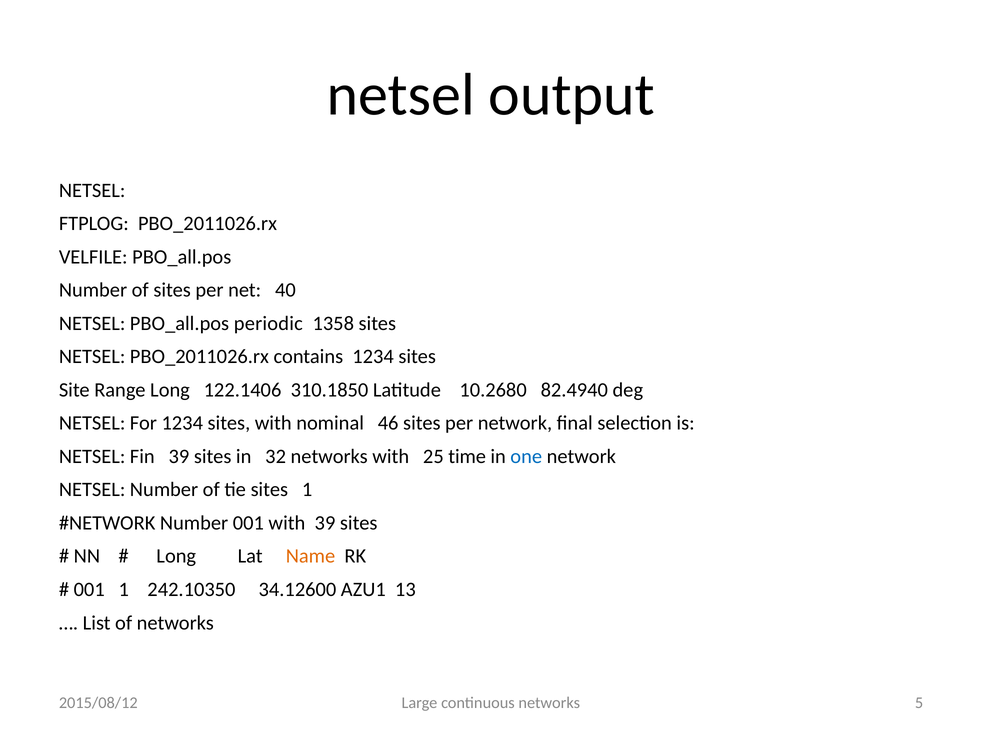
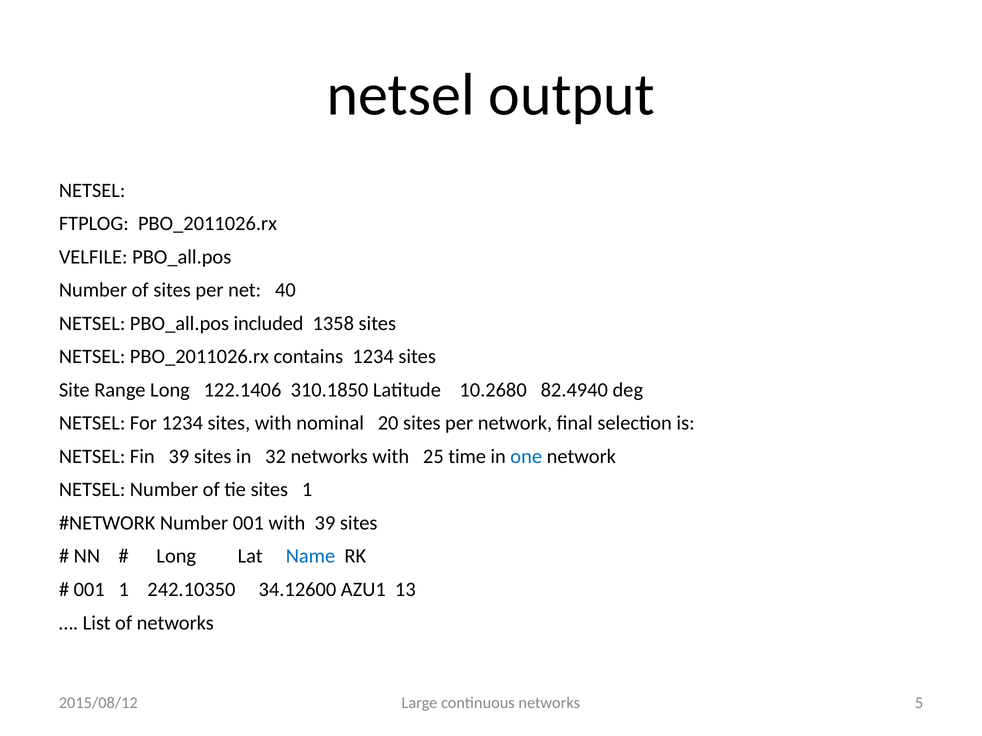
periodic: periodic -> included
46: 46 -> 20
Name colour: orange -> blue
